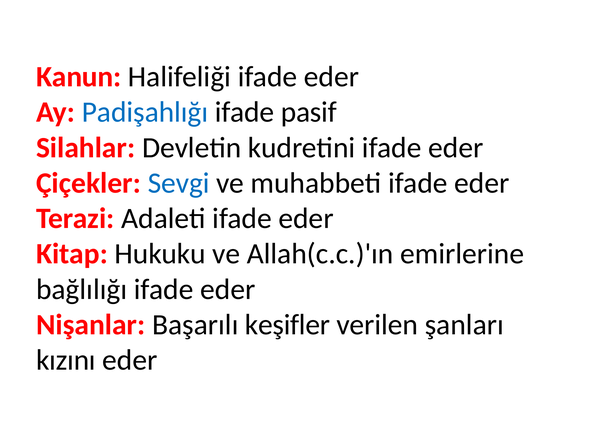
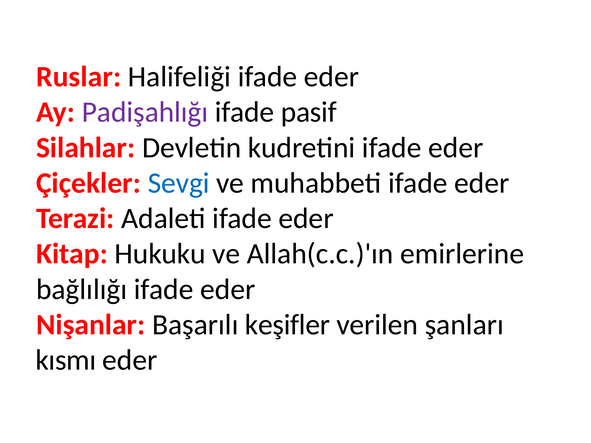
Kanun: Kanun -> Ruslar
Padişahlığı colour: blue -> purple
kızını: kızını -> kısmı
